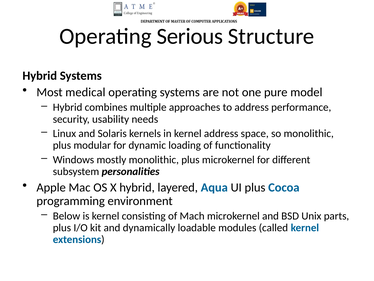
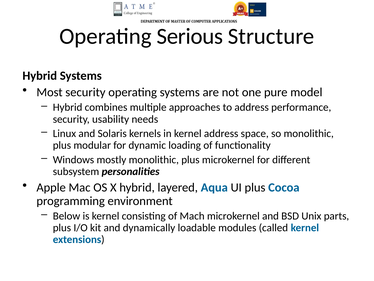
Most medical: medical -> security
